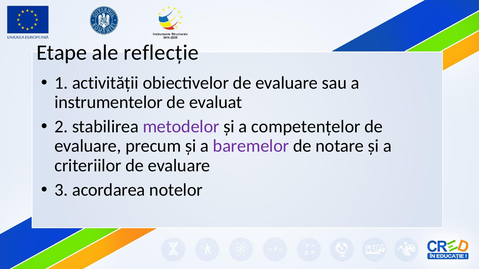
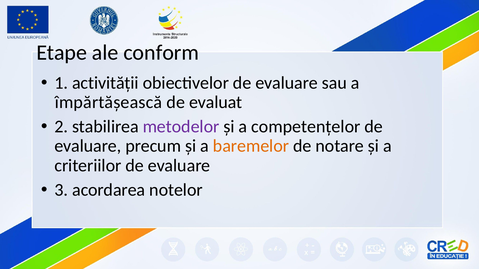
reflecție: reflecție -> conform
instrumentelor: instrumentelor -> împărtășească
baremelor colour: purple -> orange
